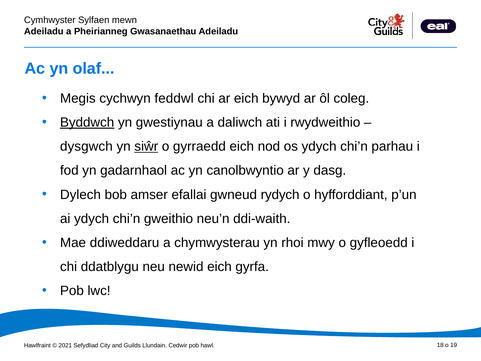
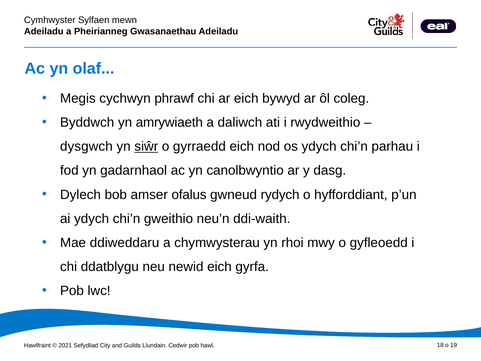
feddwl: feddwl -> phrawf
Byddwch underline: present -> none
gwestiynau: gwestiynau -> amrywiaeth
efallai: efallai -> ofalus
